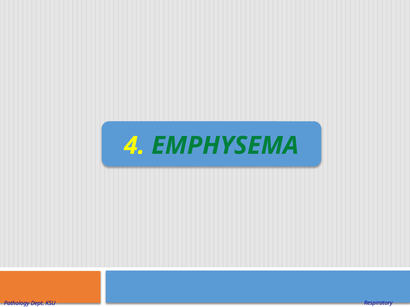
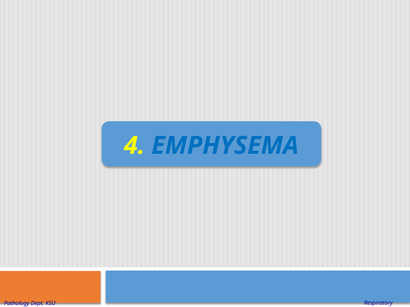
EMPHYSEMA colour: green -> blue
